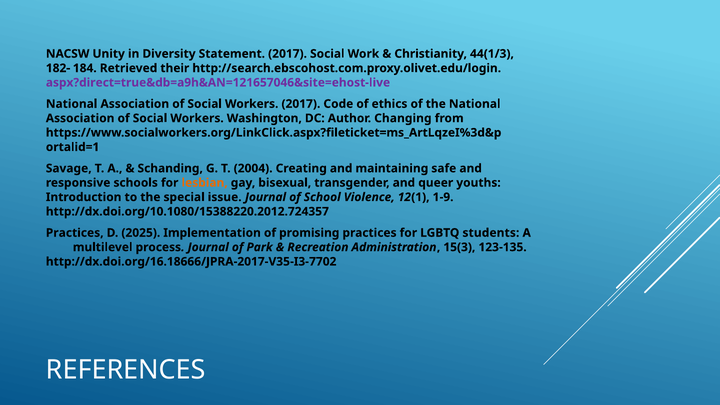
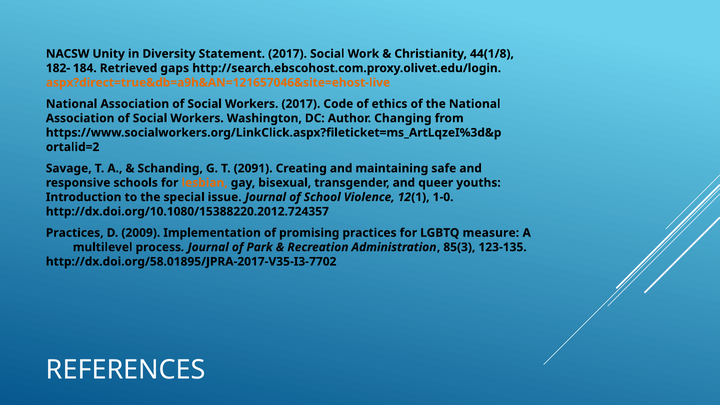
44(1/3: 44(1/3 -> 44(1/8
their: their -> gaps
aspx?direct=true&db=a9h&AN=121657046&site=ehost-live colour: purple -> orange
ortalid=1: ortalid=1 -> ortalid=2
2004: 2004 -> 2091
1-9: 1-9 -> 1-0
2025: 2025 -> 2009
students: students -> measure
15(3: 15(3 -> 85(3
http://dx.doi.org/16.18666/JPRA-2017-V35-I3-7702: http://dx.doi.org/16.18666/JPRA-2017-V35-I3-7702 -> http://dx.doi.org/58.01895/JPRA-2017-V35-I3-7702
